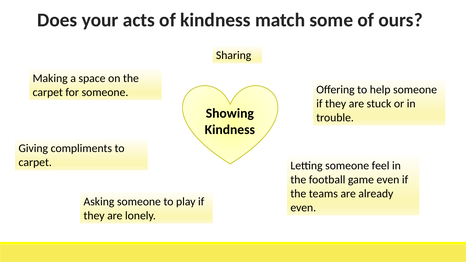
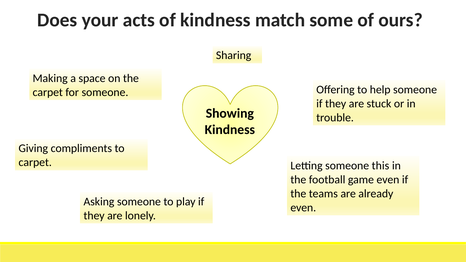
feel: feel -> this
